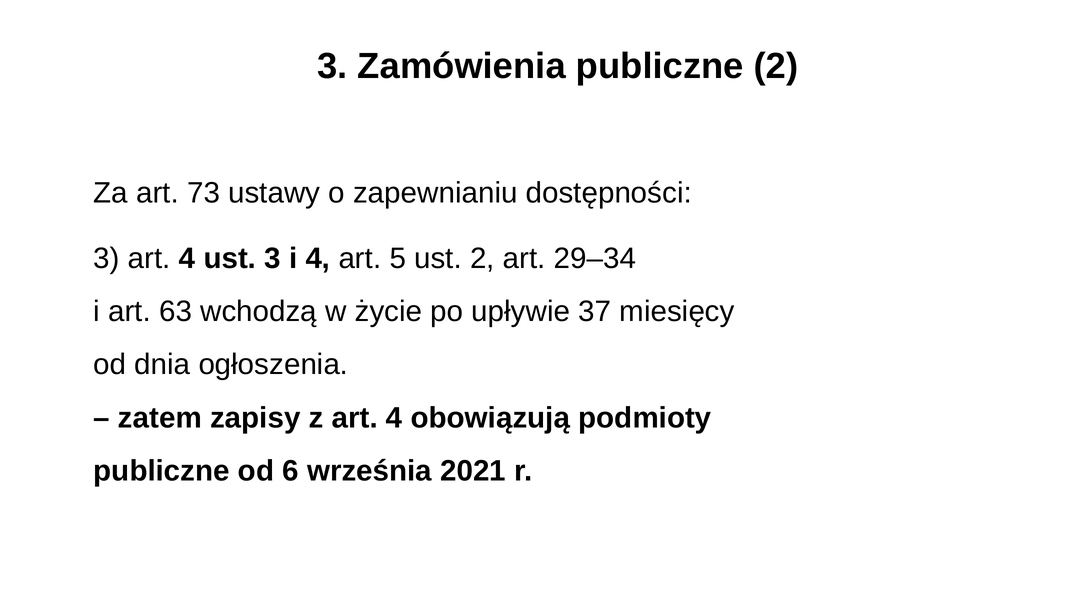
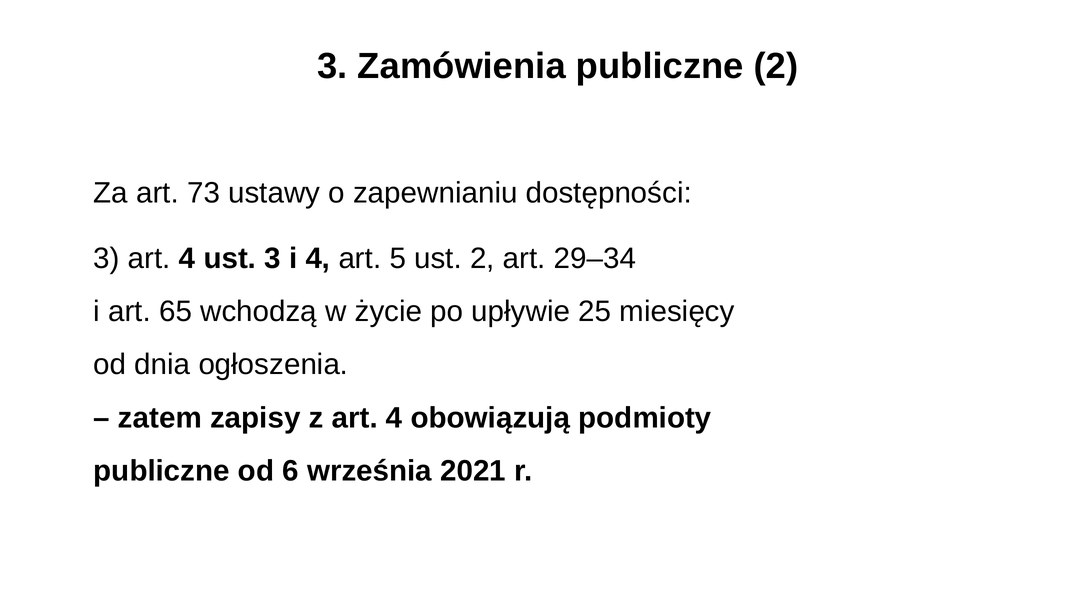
63: 63 -> 65
37: 37 -> 25
